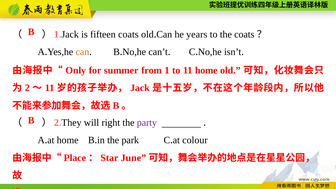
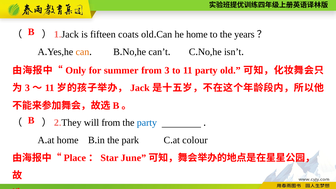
he years: years -> home
the coats: coats -> years
from 1: 1 -> 3
11 home: home -> party
2 at (27, 88): 2 -> 3
will right: right -> from
party at (147, 123) colour: purple -> blue
